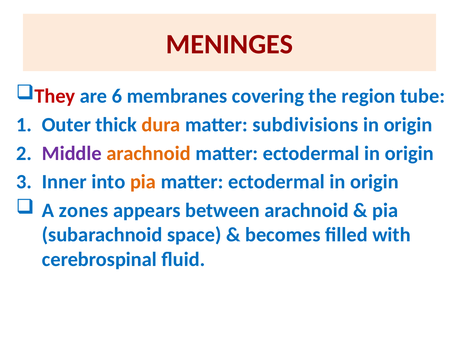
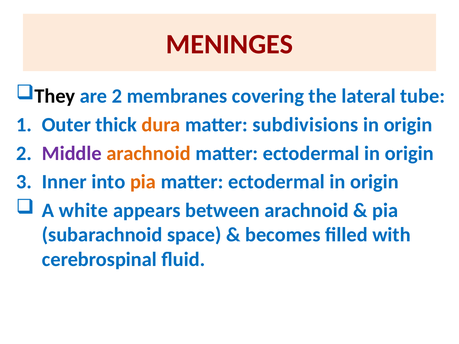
They colour: red -> black
are 6: 6 -> 2
region: region -> lateral
zones: zones -> white
